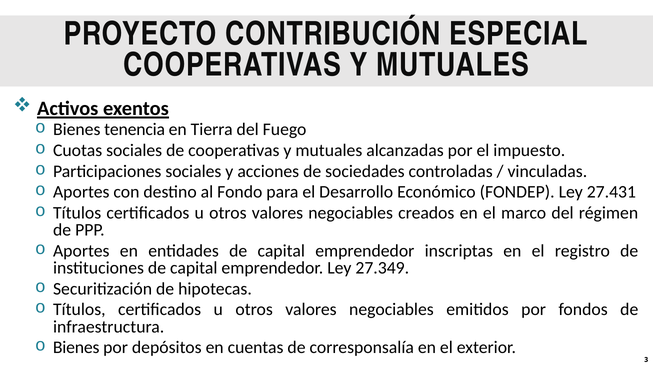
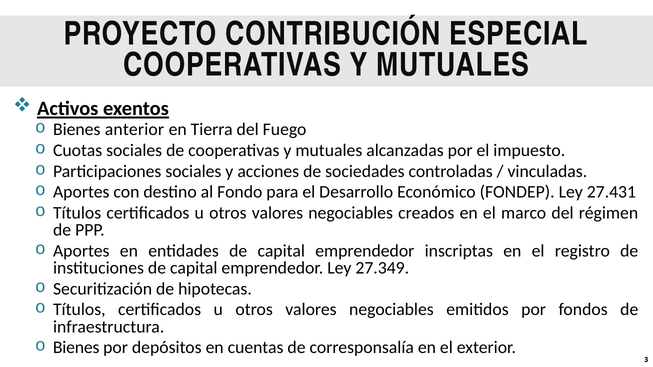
tenencia: tenencia -> anterior
